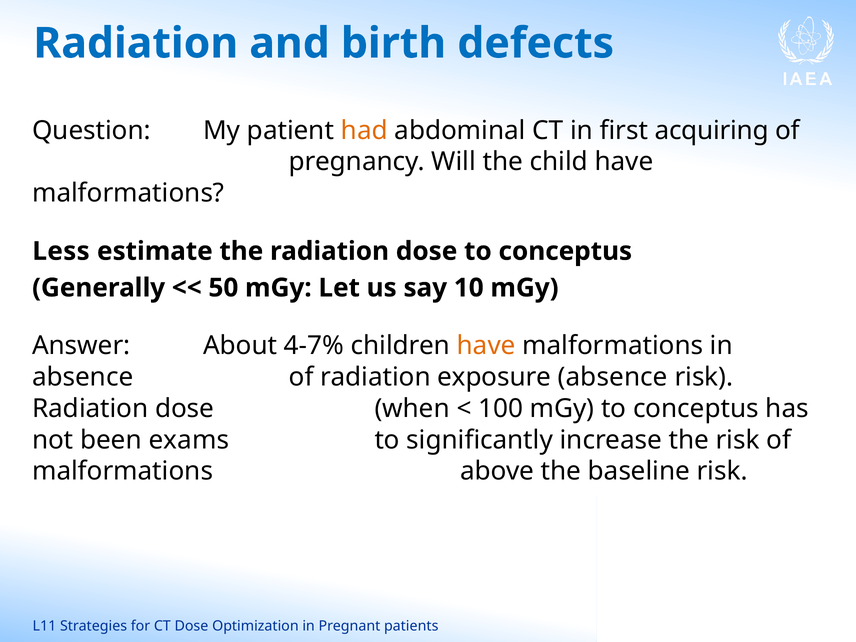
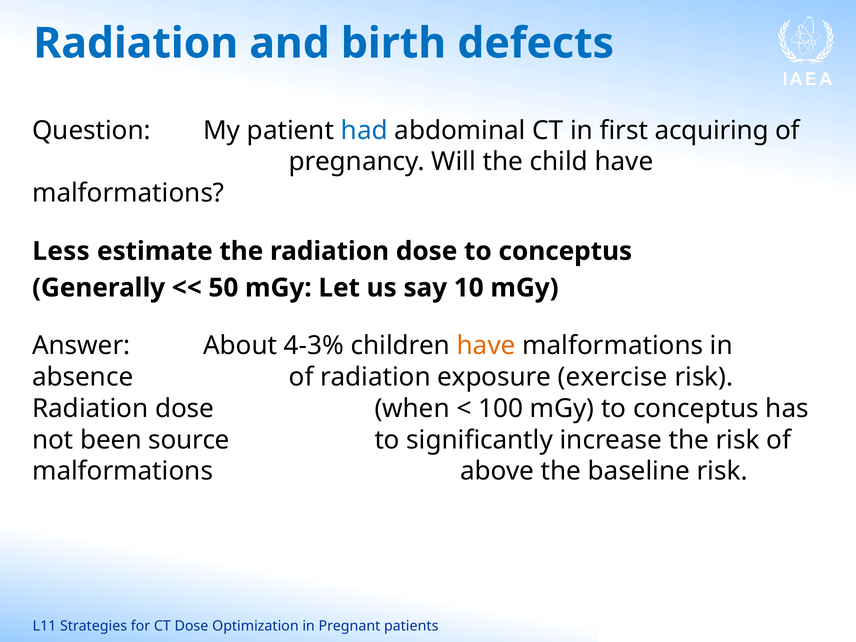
had colour: orange -> blue
4-7%: 4-7% -> 4-3%
exposure absence: absence -> exercise
exams: exams -> source
